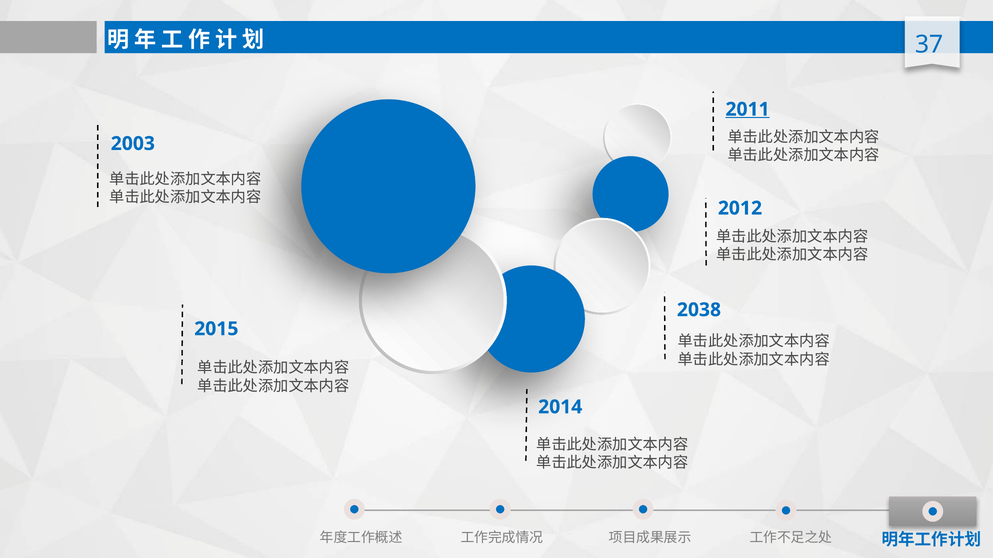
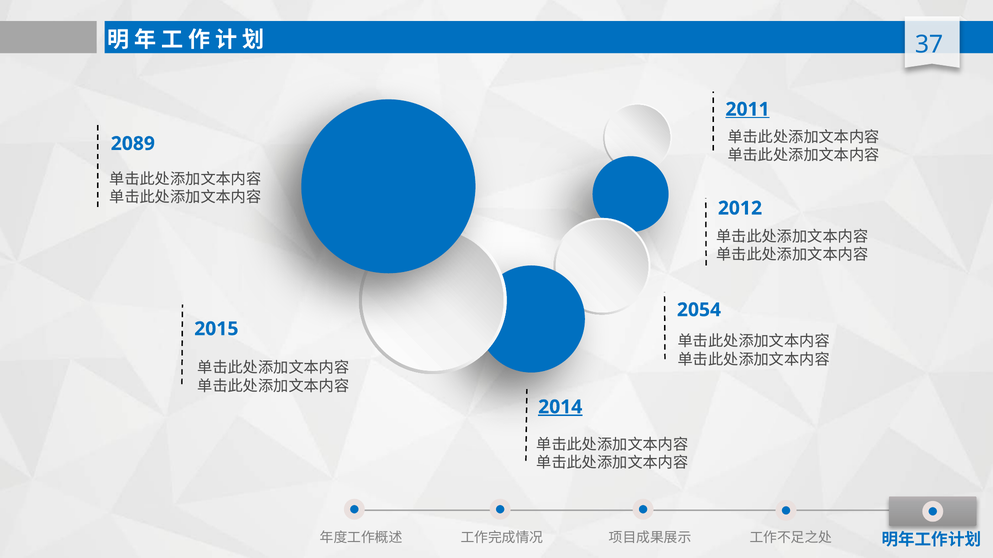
2003: 2003 -> 2089
2038: 2038 -> 2054
2014 underline: none -> present
